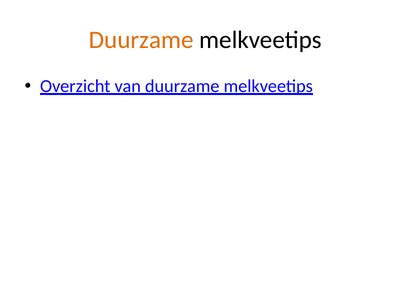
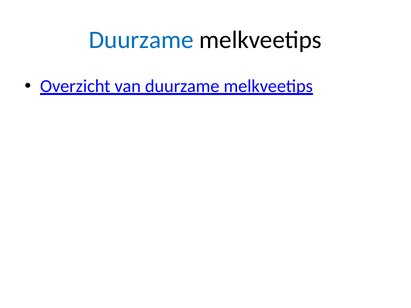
Duurzame at (141, 40) colour: orange -> blue
